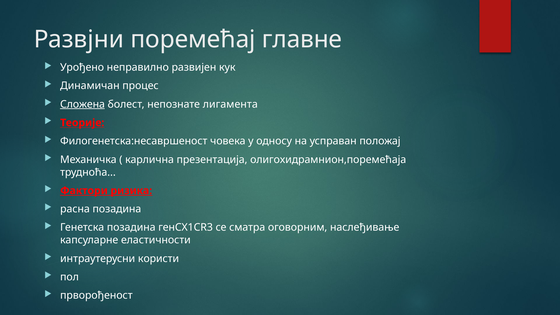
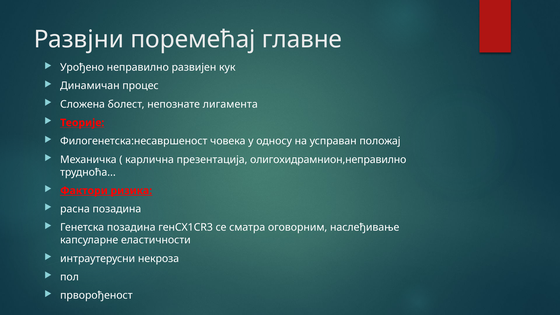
Сложена underline: present -> none
олигохидрамнион,поремећаја: олигохидрамнион,поремећаја -> олигохидрамнион,неправилно
користи: користи -> некроза
